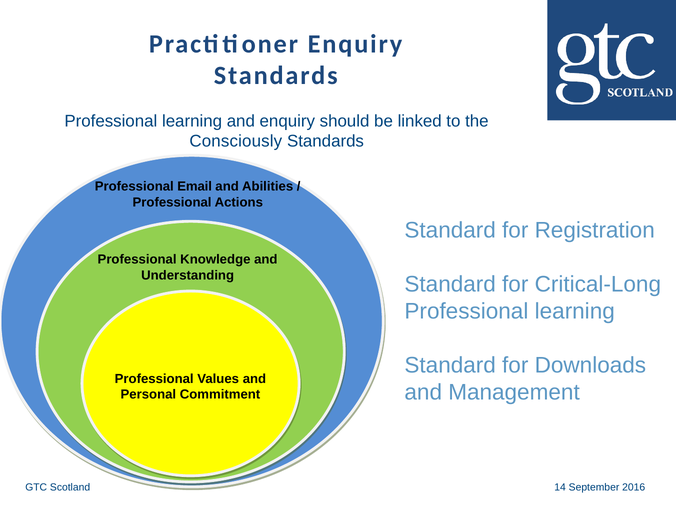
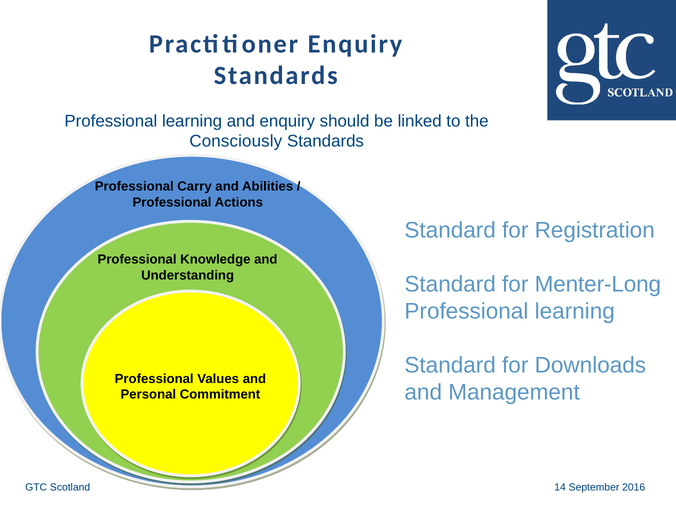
Email: Email -> Carry
Critical-Long: Critical-Long -> Menter-Long
